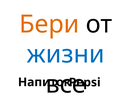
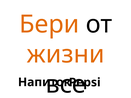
жизни colour: blue -> orange
